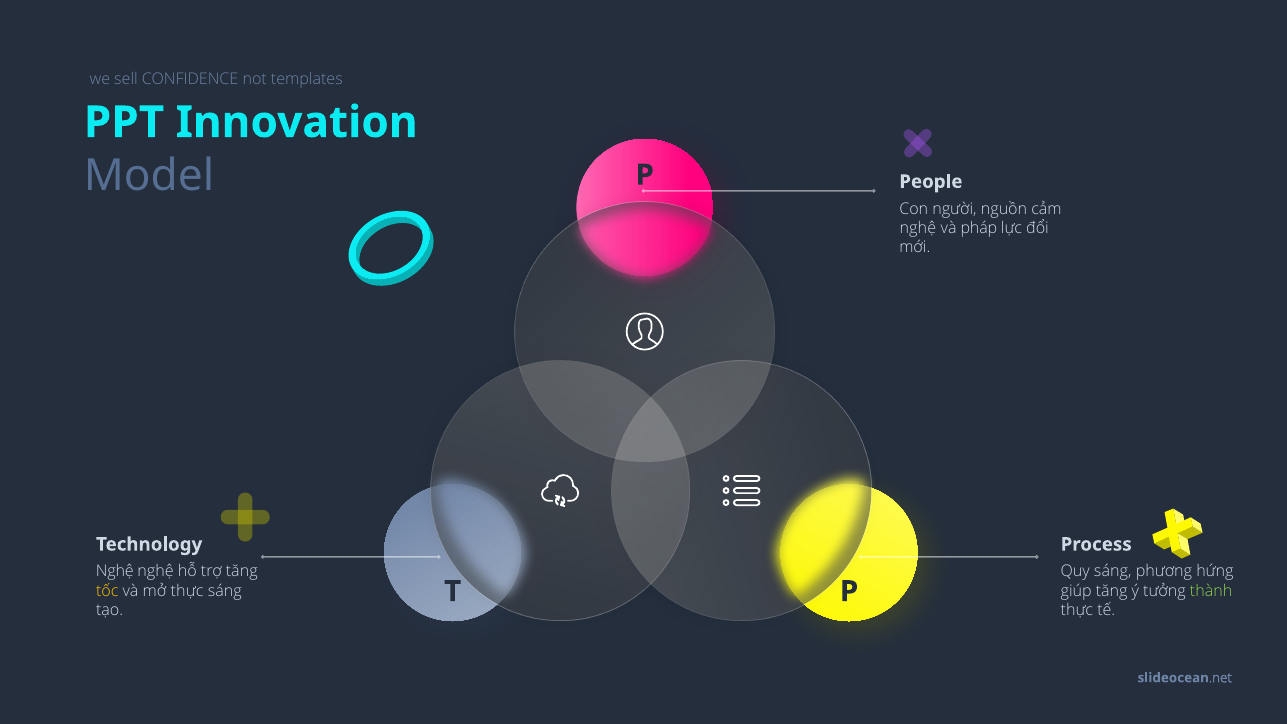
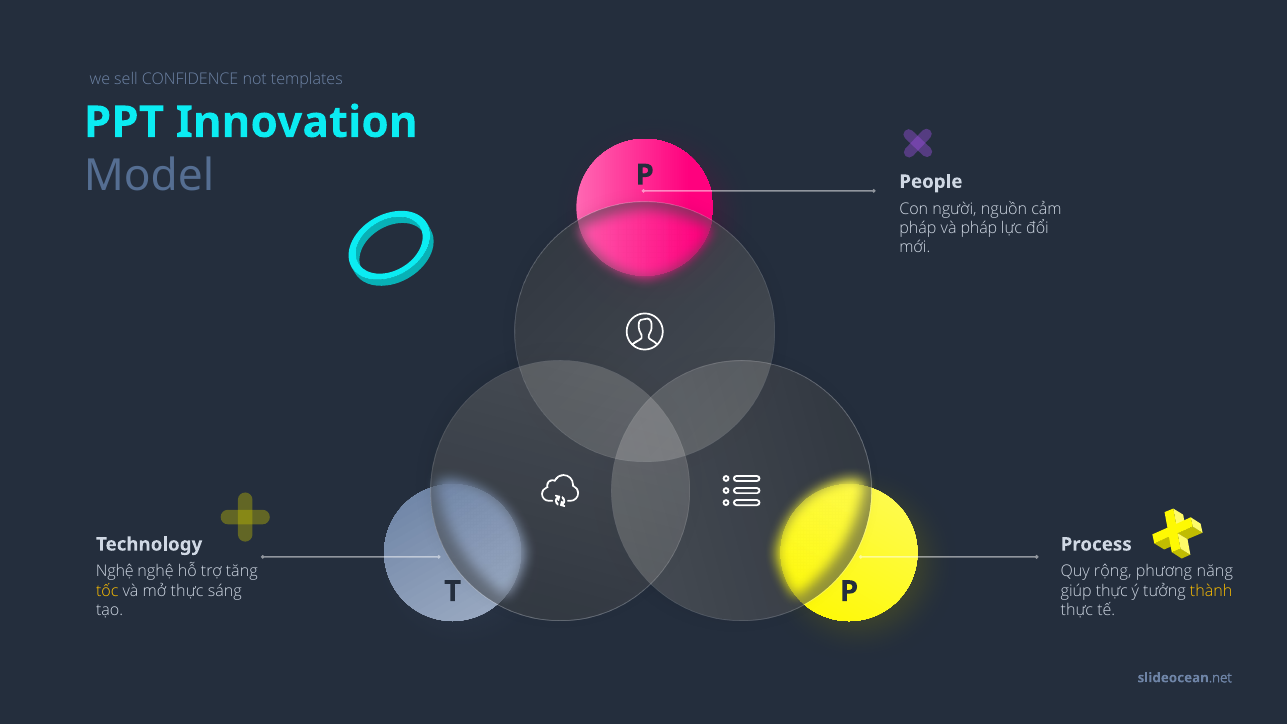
nghệ at (918, 228): nghệ -> pháp
Quy sáng: sáng -> rộng
hứng: hứng -> năng
giúp tăng: tăng -> thực
thành colour: light green -> yellow
